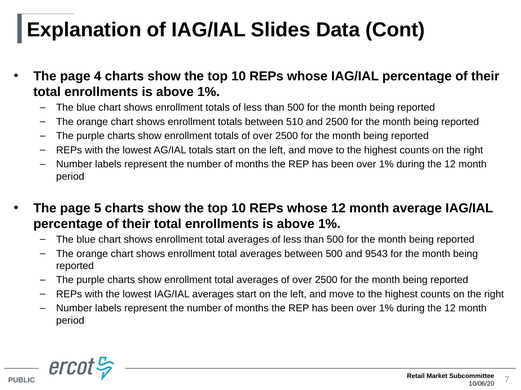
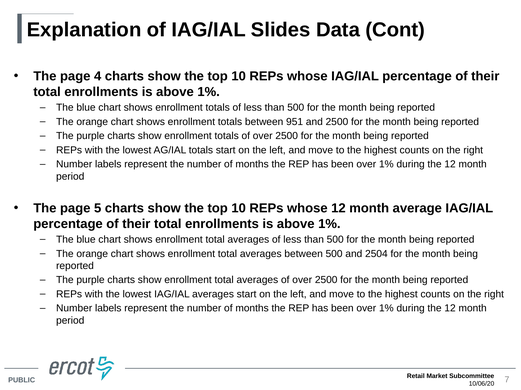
510: 510 -> 951
9543: 9543 -> 2504
